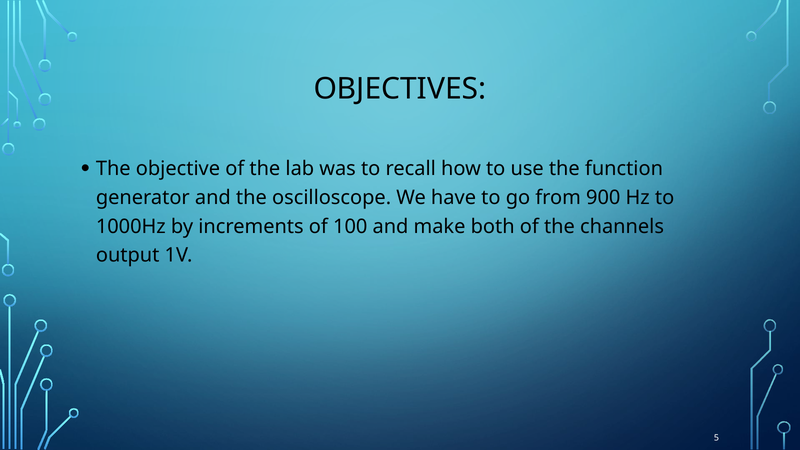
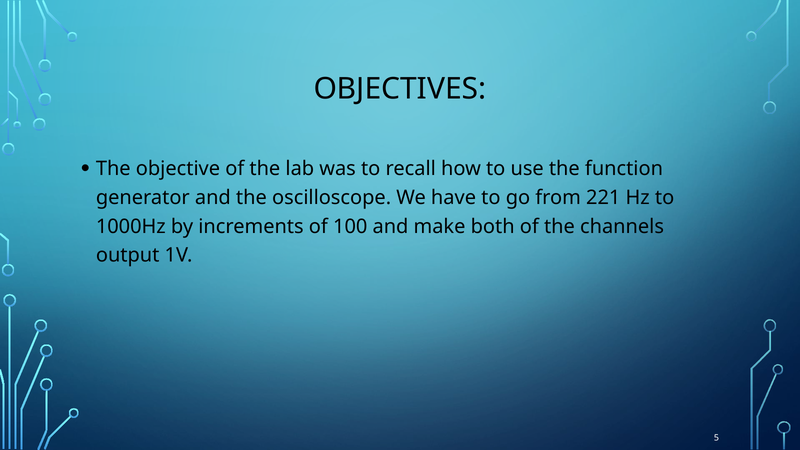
900: 900 -> 221
